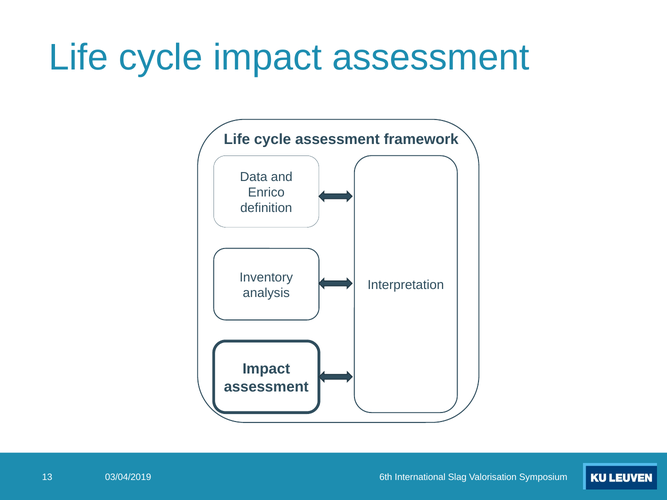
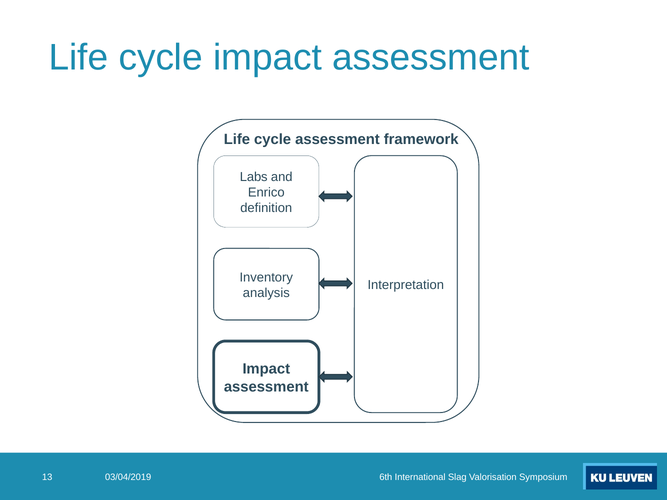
Data: Data -> Labs
